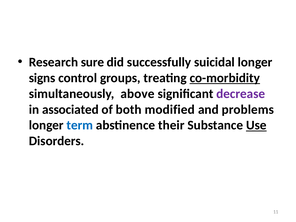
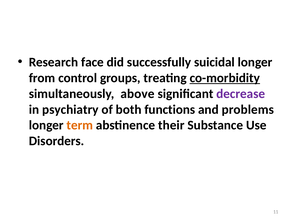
sure: sure -> face
signs: signs -> from
associated: associated -> psychiatry
modified: modified -> functions
term colour: blue -> orange
Use underline: present -> none
